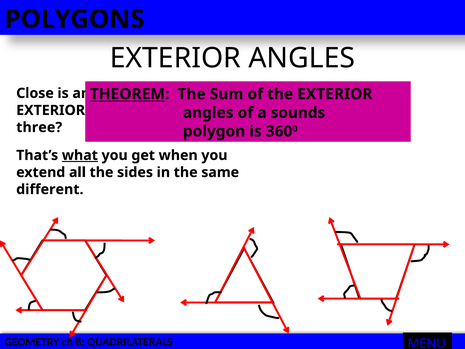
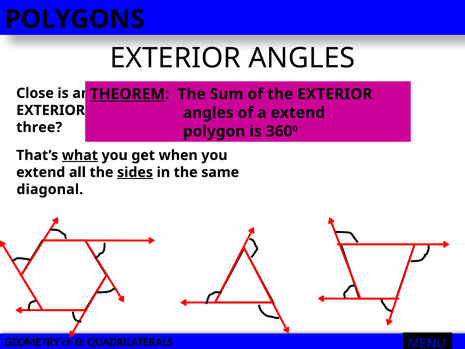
a sounds: sounds -> extend
sides underline: none -> present
different: different -> diagonal
ch 8: 8 -> 0
